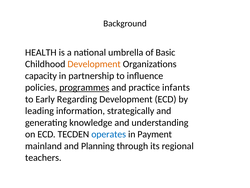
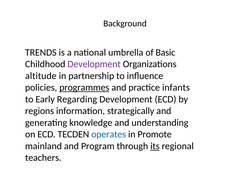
HEALTH: HEALTH -> TRENDS
Development at (94, 64) colour: orange -> purple
capacity: capacity -> altitude
leading: leading -> regions
Payment: Payment -> Promote
Planning: Planning -> Program
its underline: none -> present
